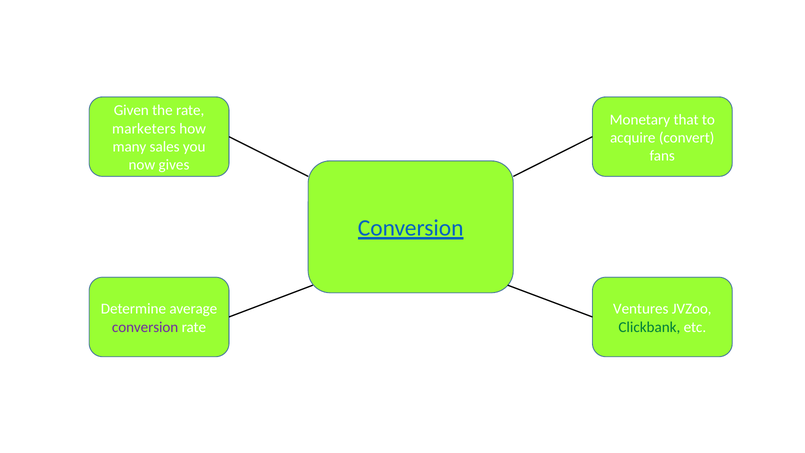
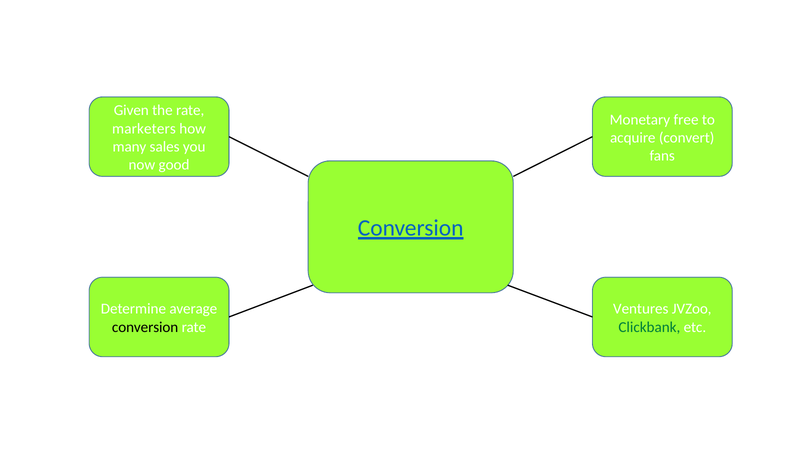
that: that -> free
gives: gives -> good
conversion at (145, 327) colour: purple -> black
